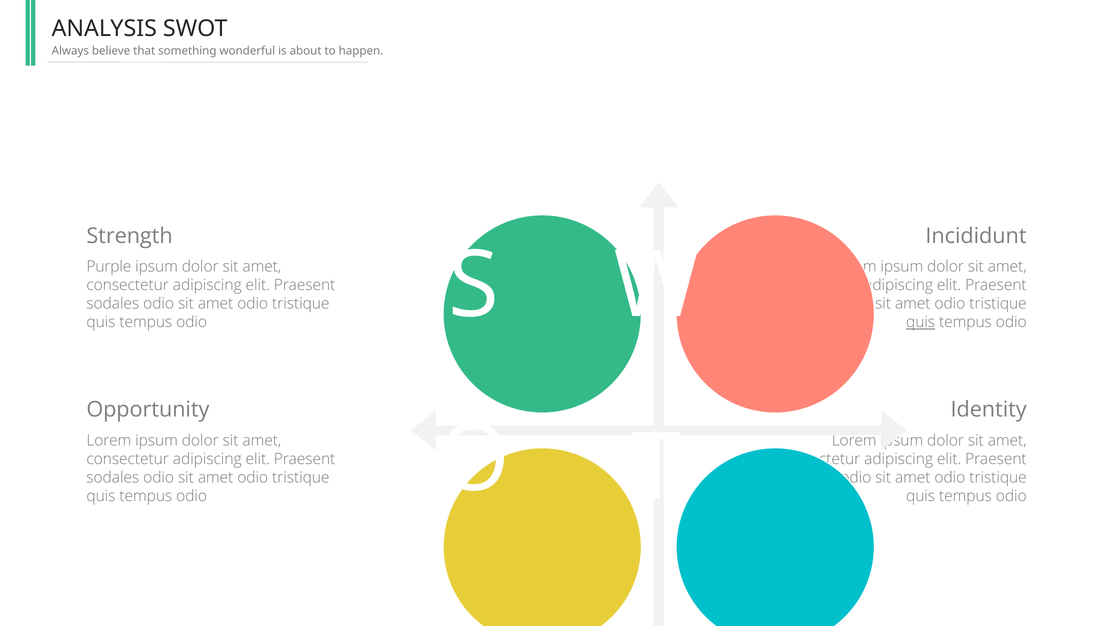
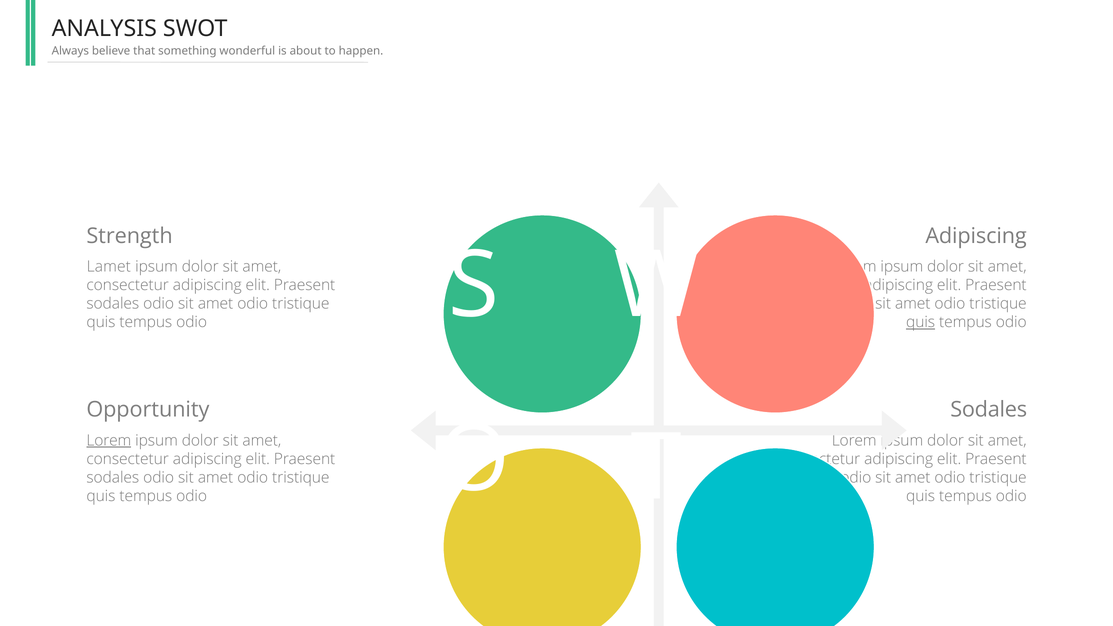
Incididunt at (976, 236): Incididunt -> Adipiscing
Purple: Purple -> Lamet
Identity at (989, 410): Identity -> Sodales
Lorem at (109, 441) underline: none -> present
